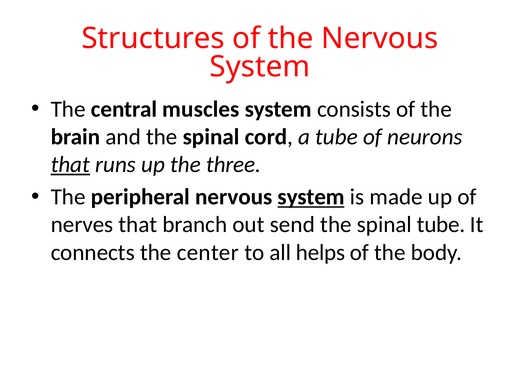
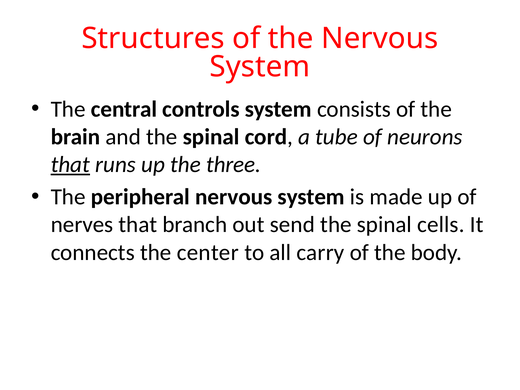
muscles: muscles -> controls
system at (311, 197) underline: present -> none
spinal tube: tube -> cells
helps: helps -> carry
